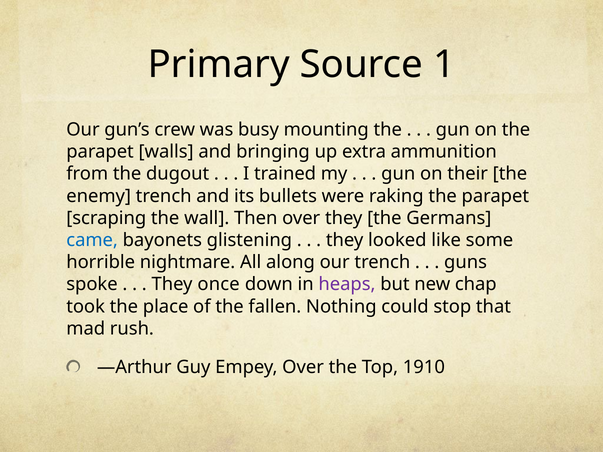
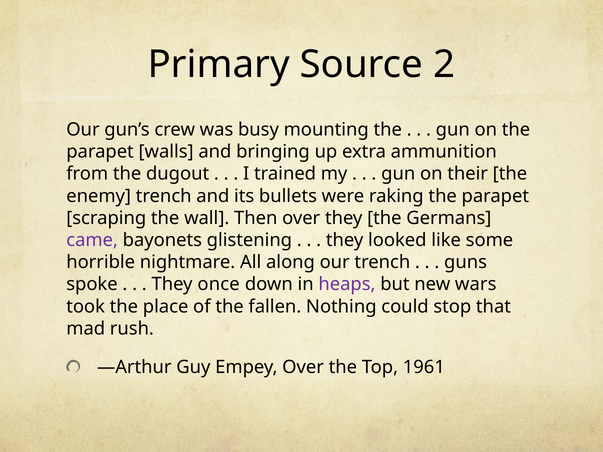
1: 1 -> 2
came colour: blue -> purple
chap: chap -> wars
1910: 1910 -> 1961
